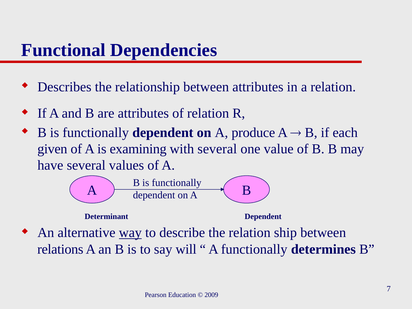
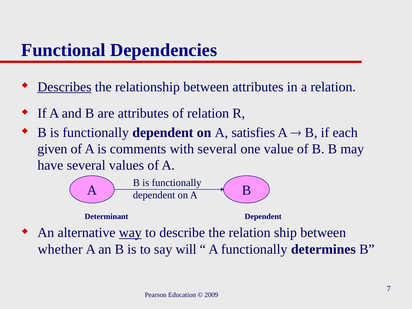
Describes underline: none -> present
produce: produce -> satisfies
examining: examining -> comments
relations: relations -> whether
